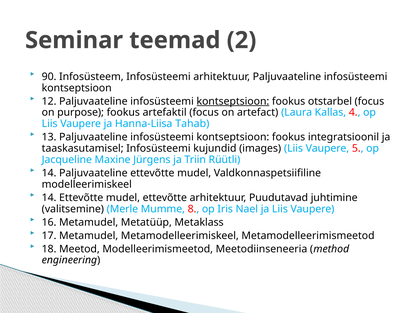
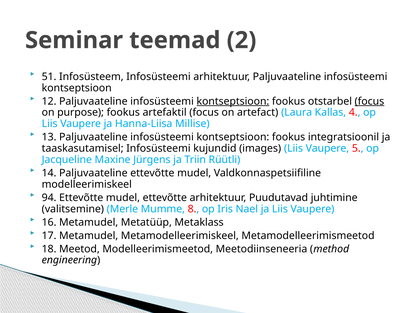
90: 90 -> 51
focus at (369, 101) underline: none -> present
Tahab: Tahab -> Millise
14 at (49, 198): 14 -> 94
